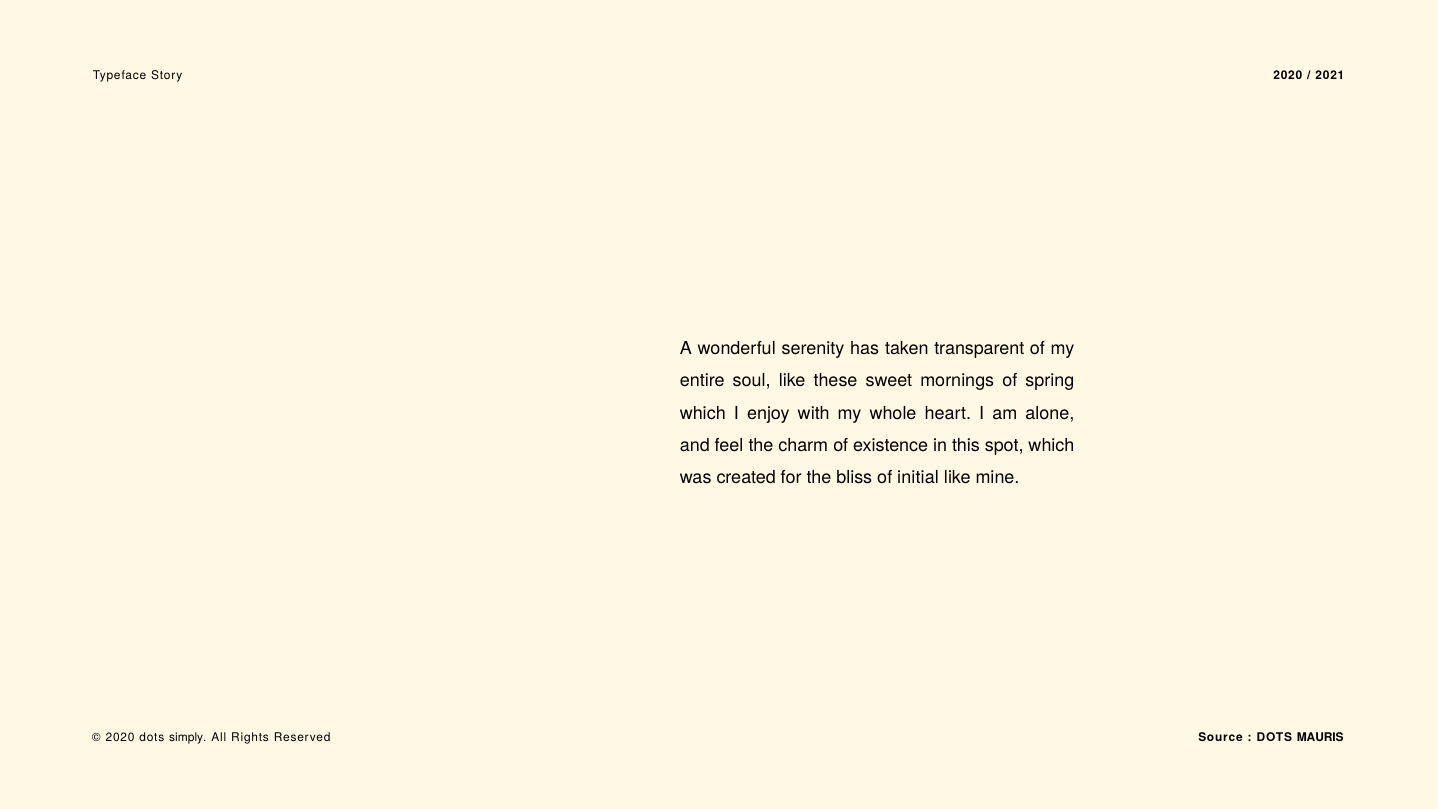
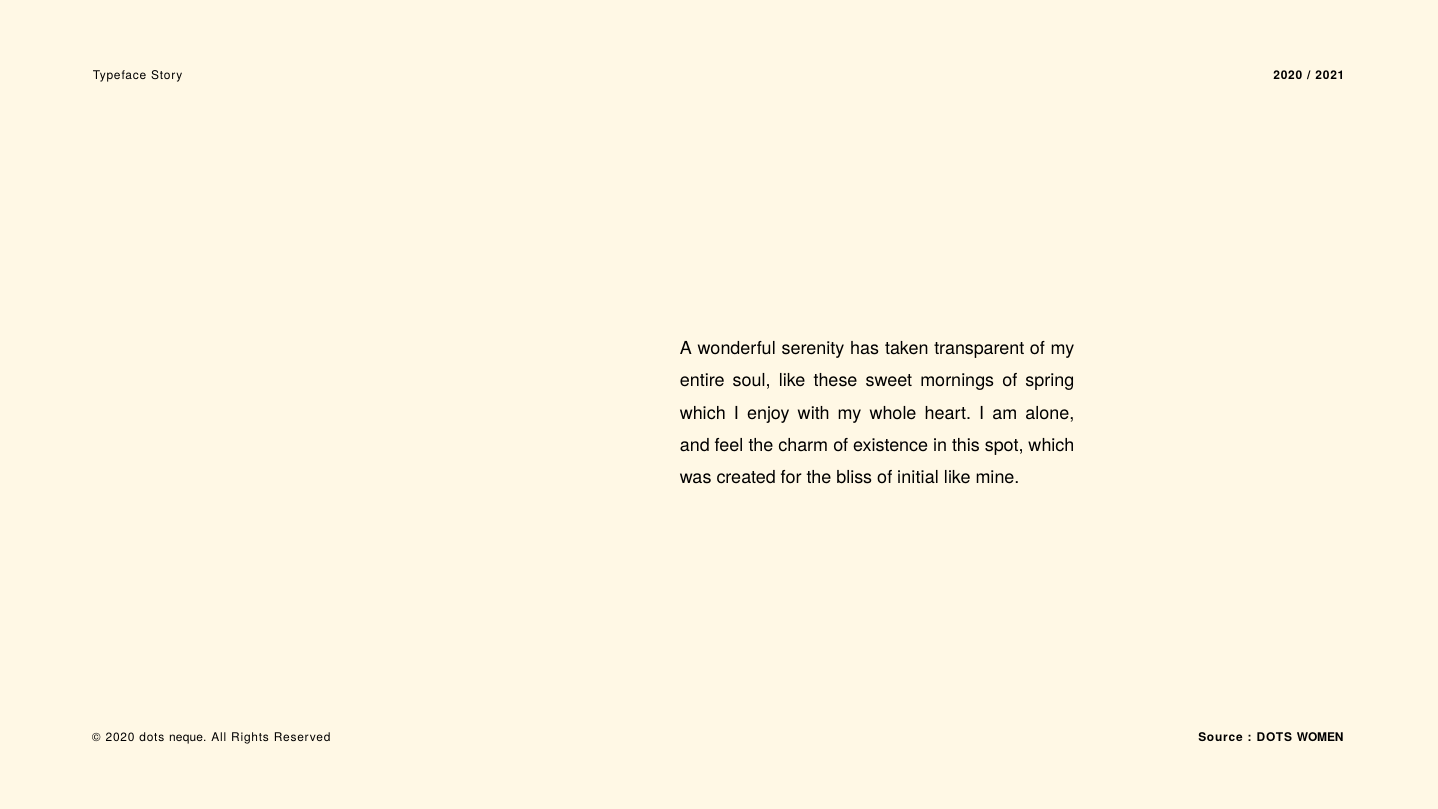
simply: simply -> neque
MAURIS: MAURIS -> WOMEN
